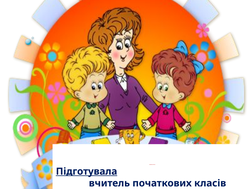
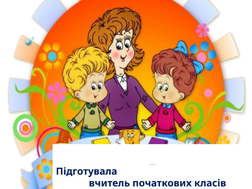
Підготувала underline: present -> none
